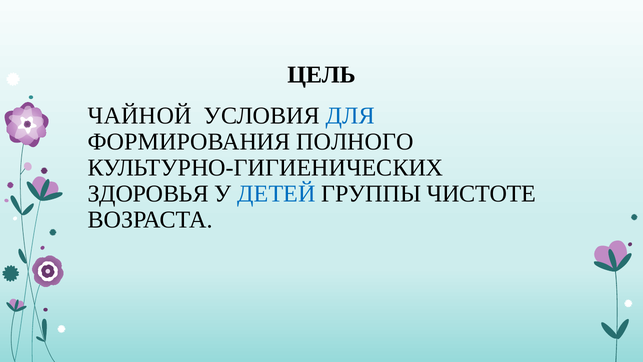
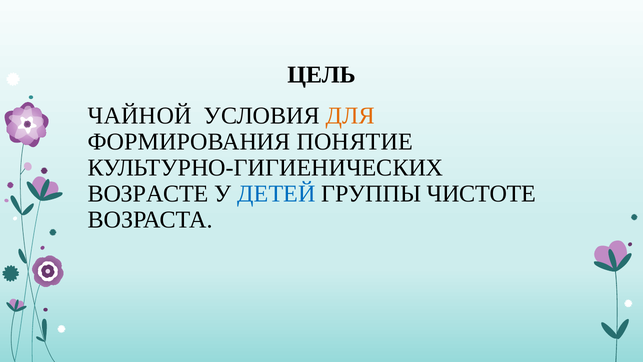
ДЛЯ colour: blue -> orange
ПОЛНОГО: ПОЛНОГО -> ПОНЯТИЕ
ЗДОРОВЬЯ: ЗДОРОВЬЯ -> ВОЗРАСТЕ
